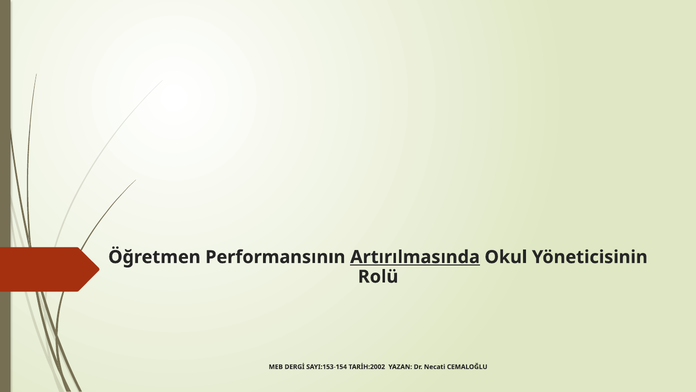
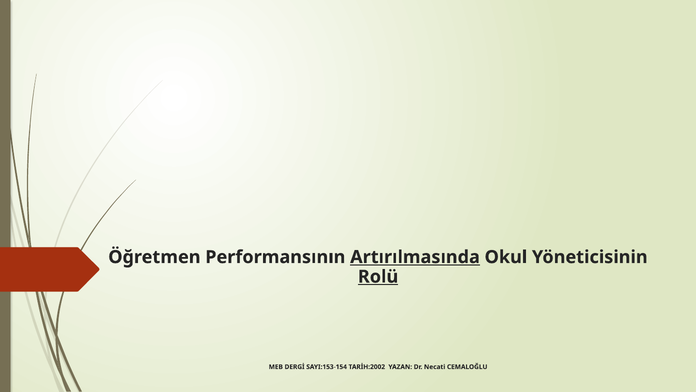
Rolü underline: none -> present
